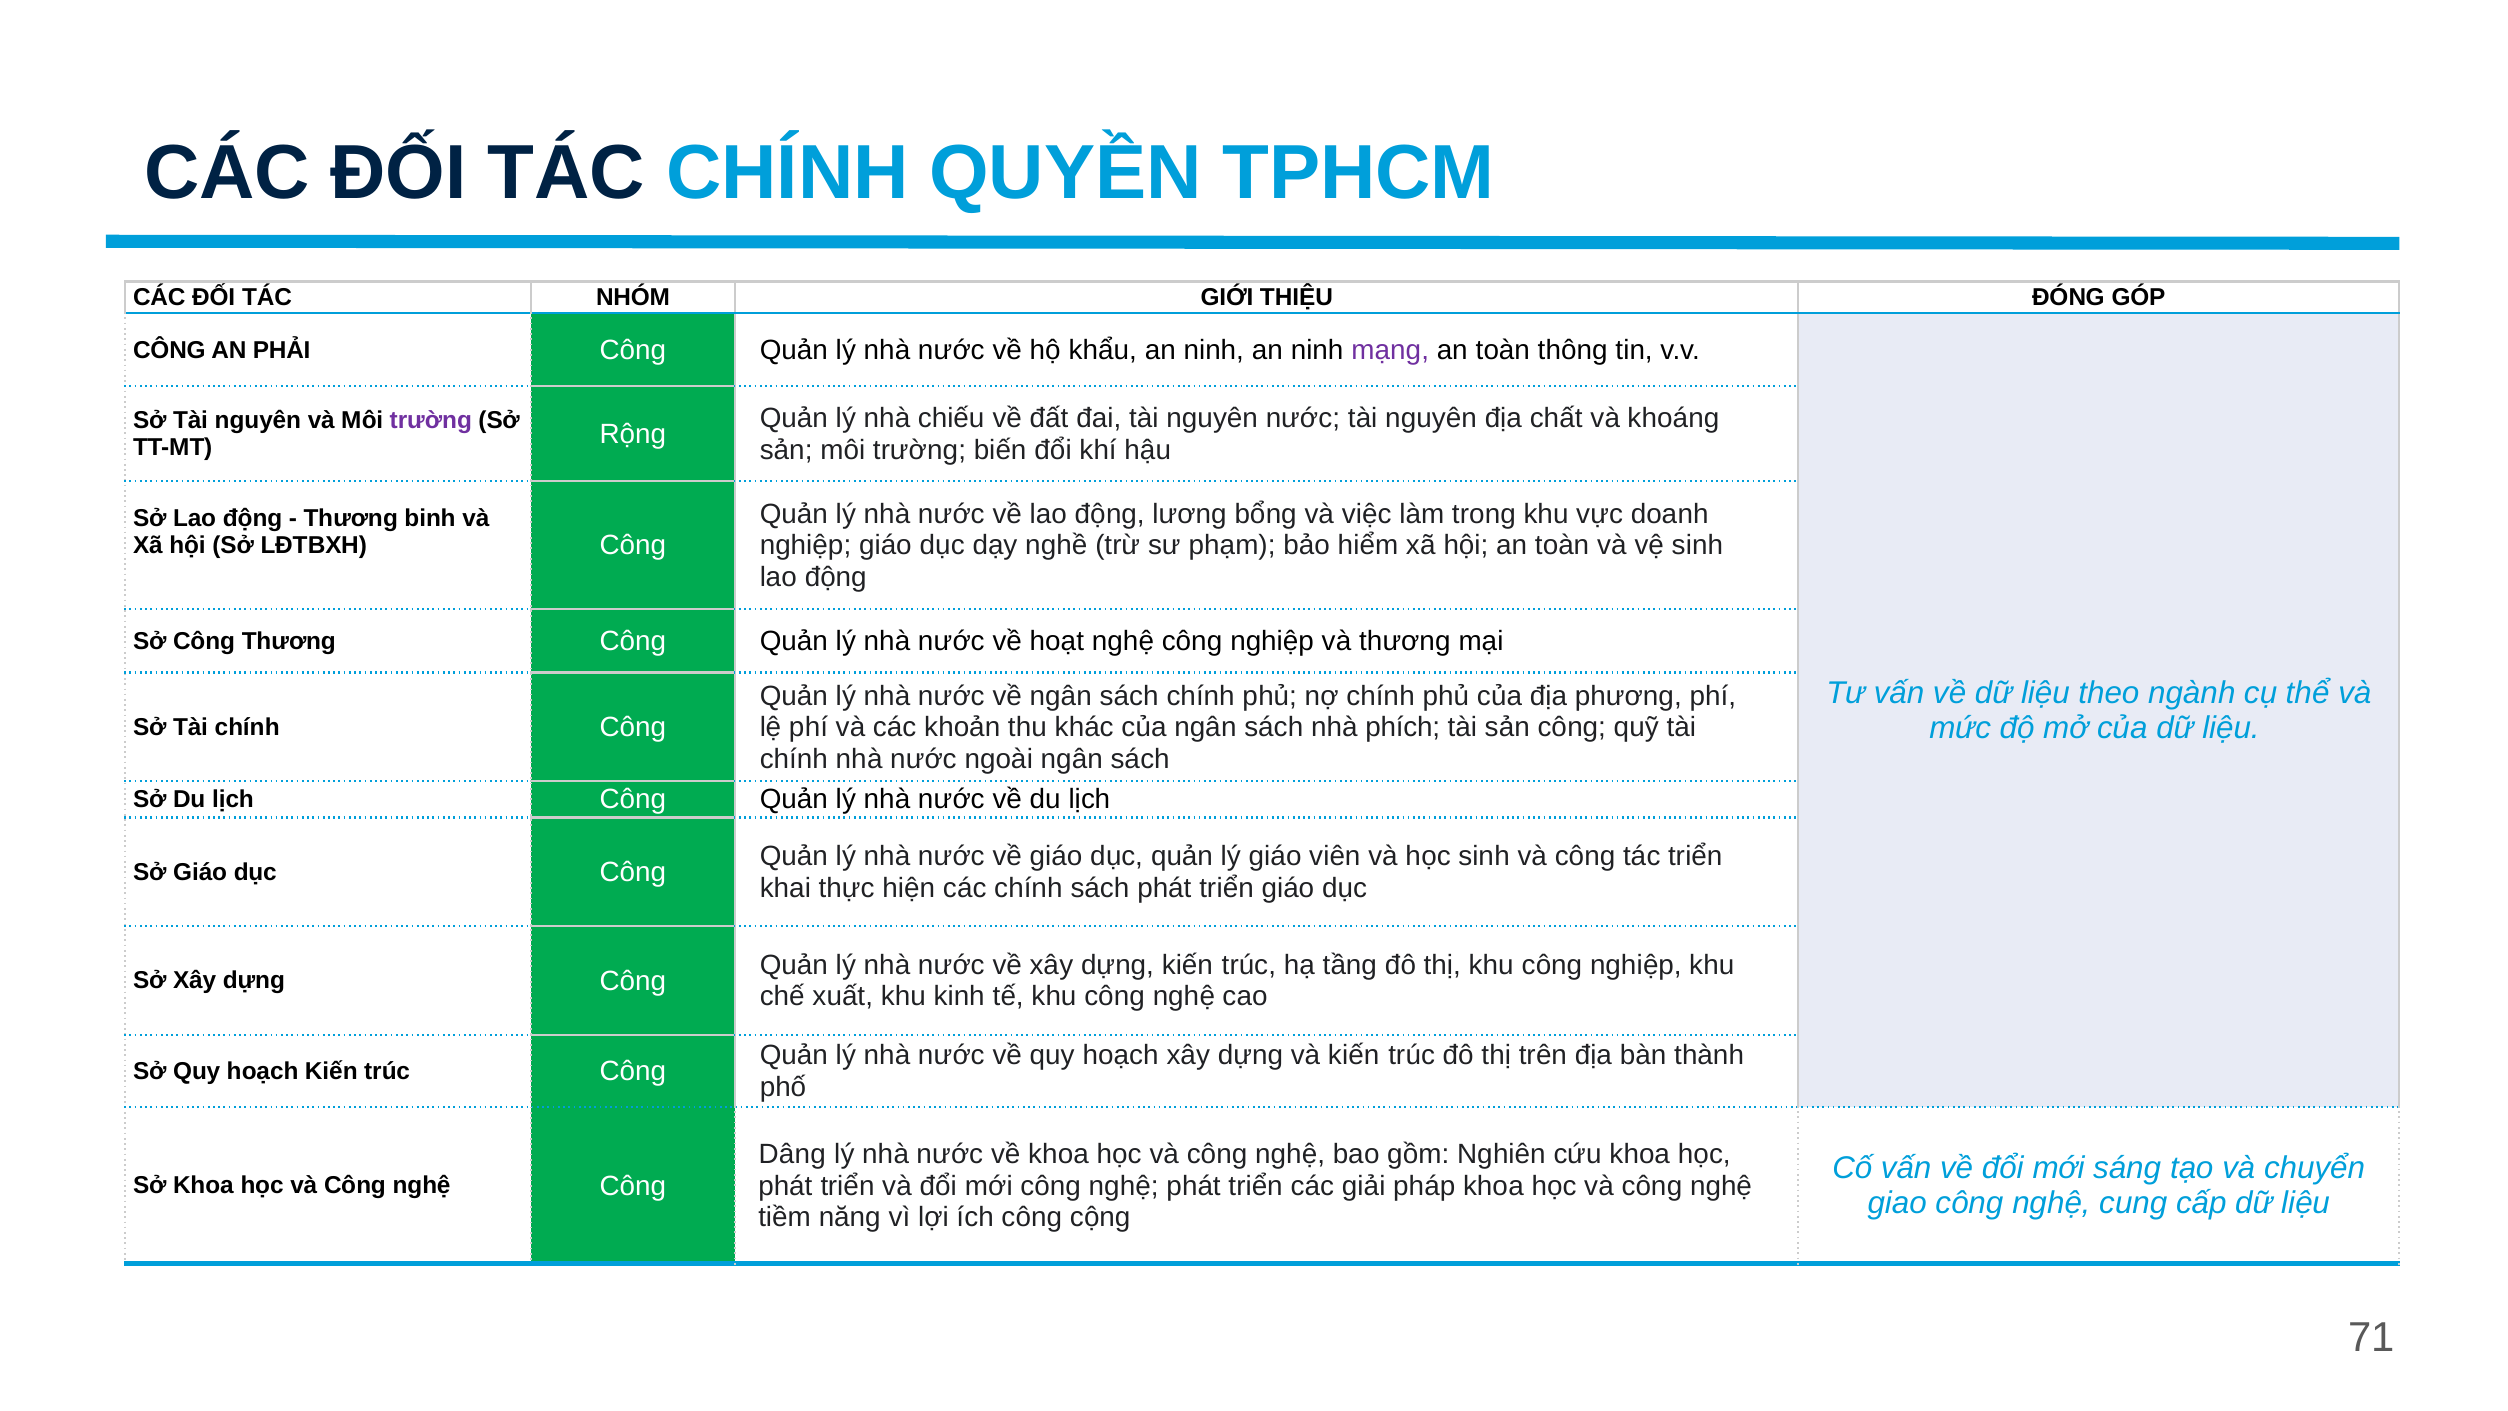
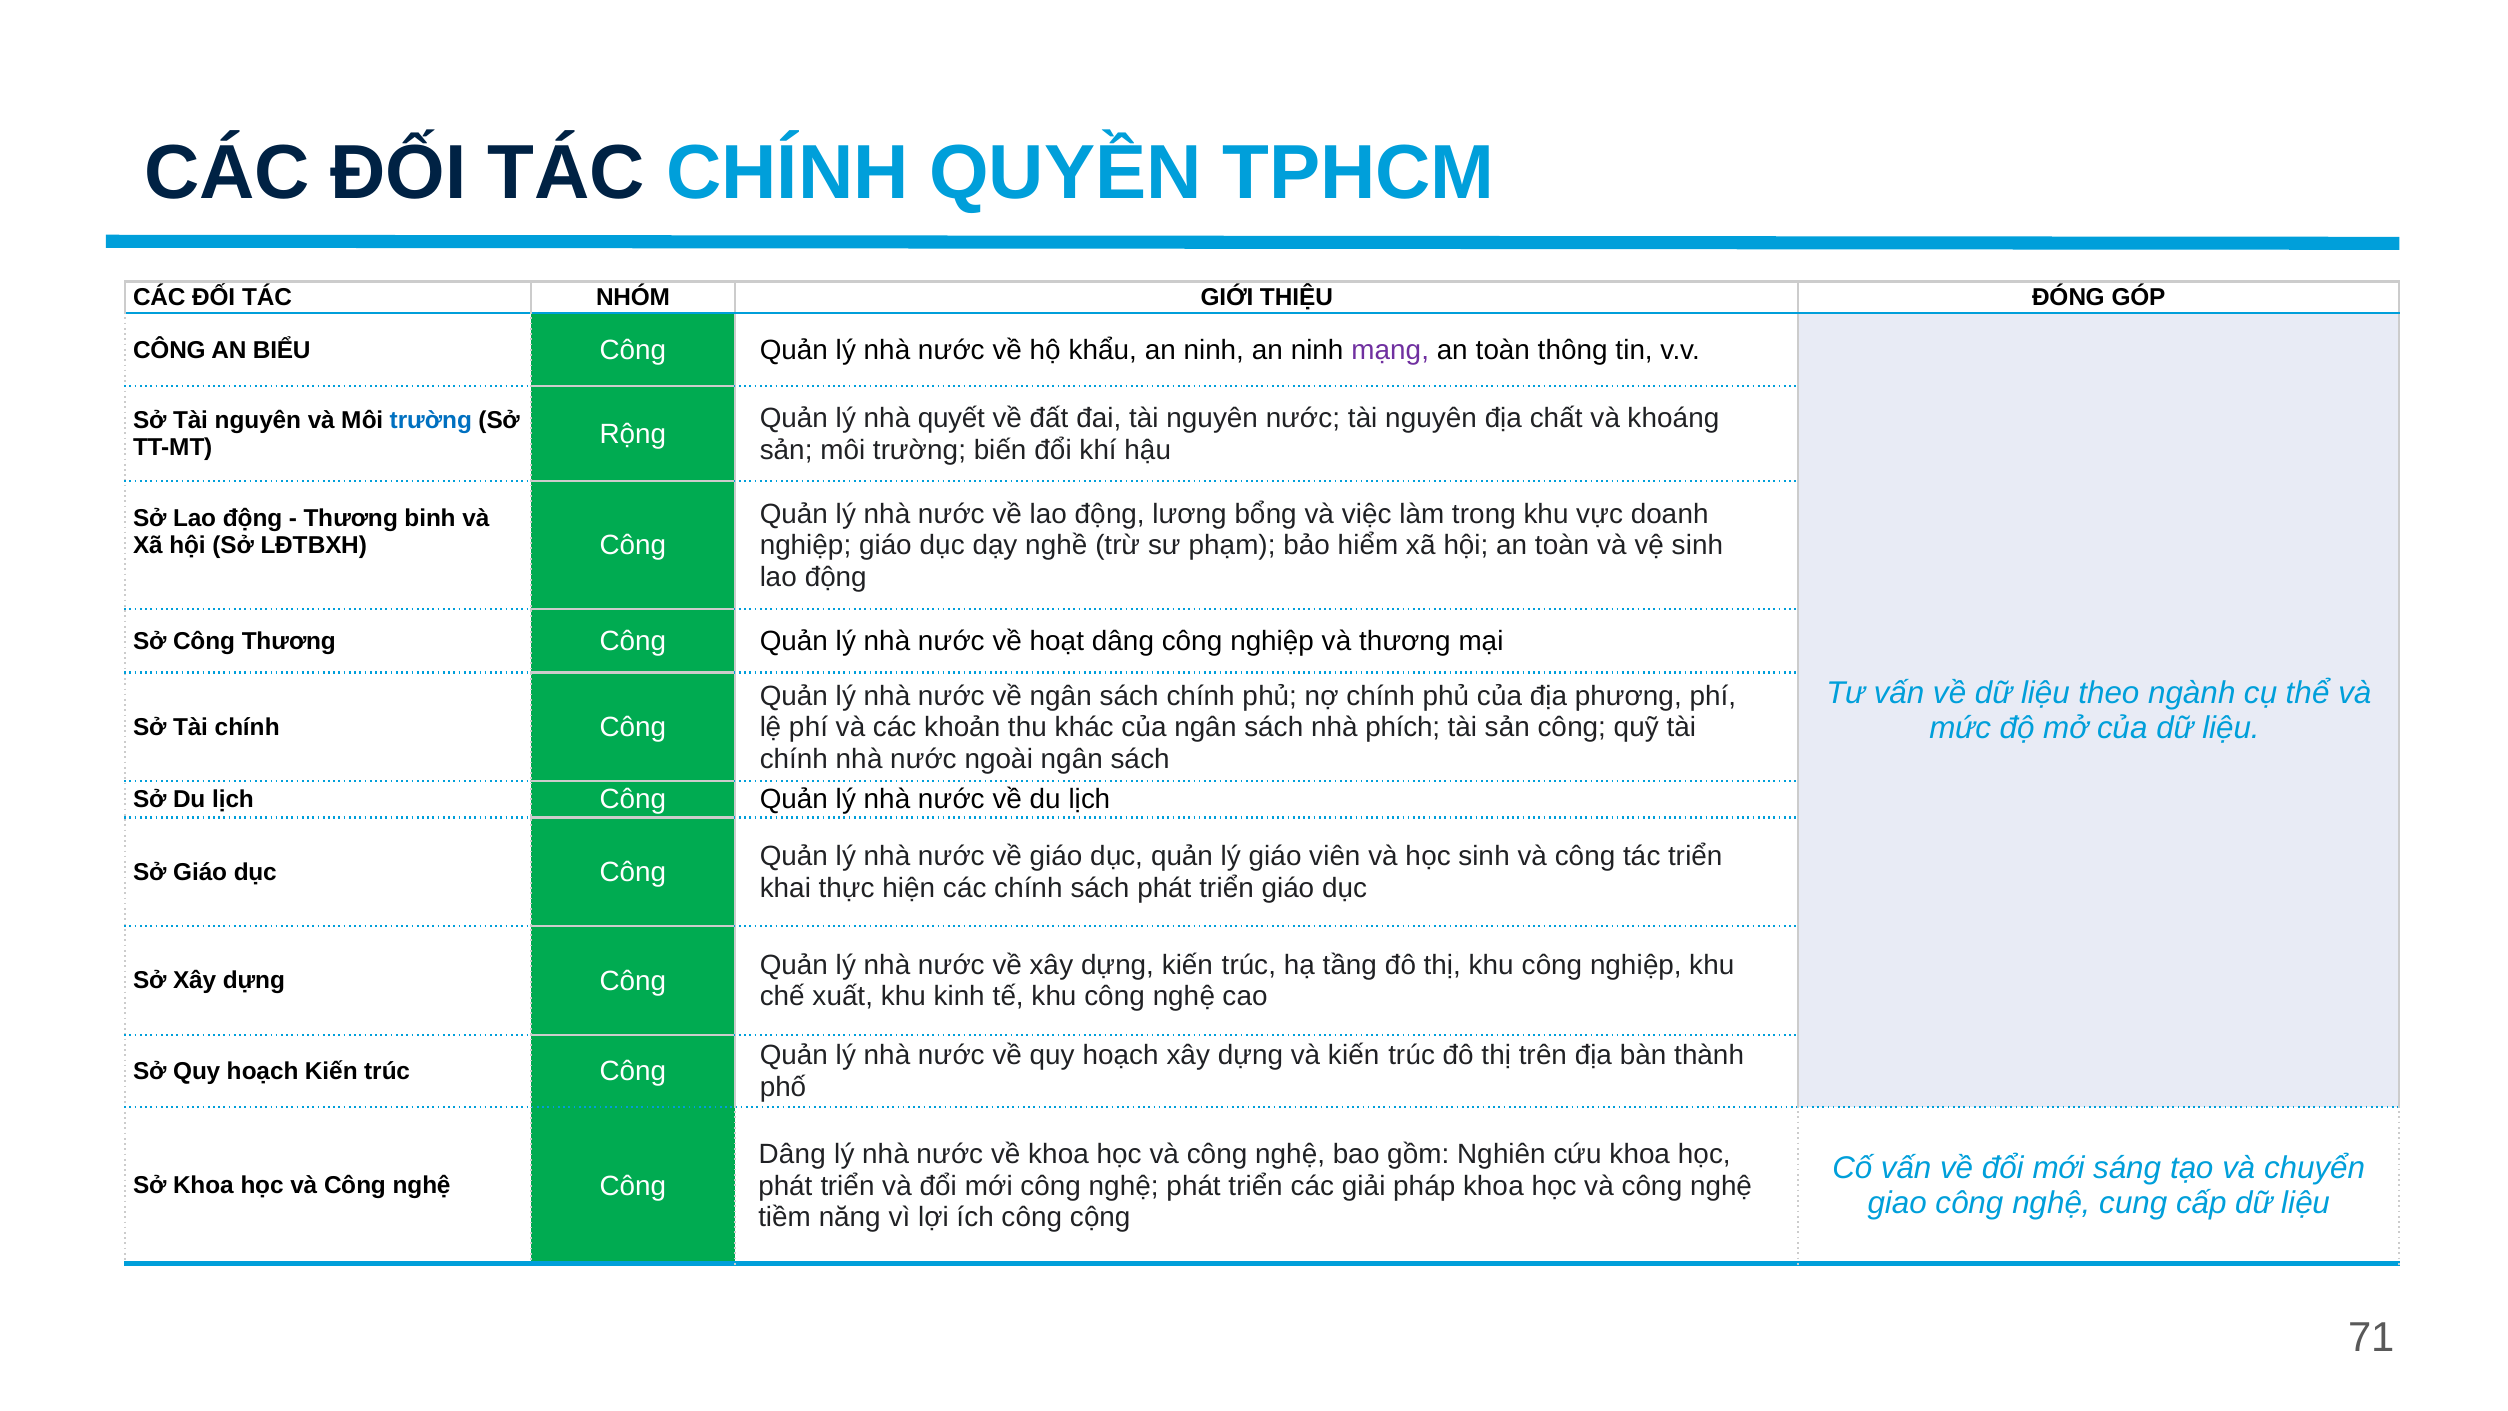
PHẢI: PHẢI -> BIỂU
chiếu: chiếu -> quyết
trường at (431, 420) colour: purple -> blue
hoạt nghệ: nghệ -> dâng
